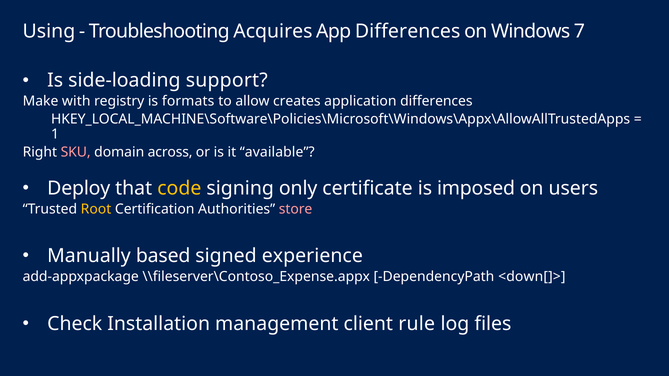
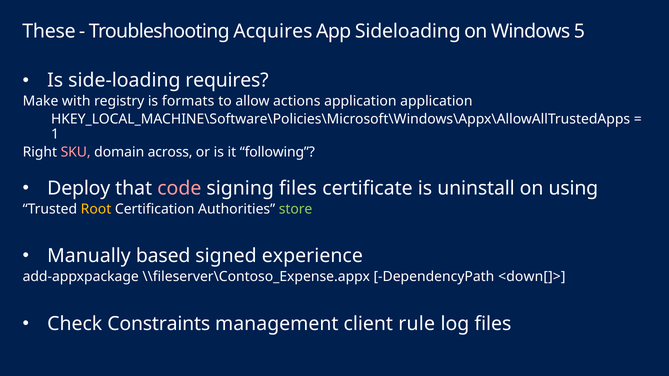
Using: Using -> These
App Differences: Differences -> Sideloading
7: 7 -> 5
support: support -> requires
creates: creates -> actions
application differences: differences -> application
available: available -> following
code colour: yellow -> pink
signing only: only -> files
imposed: imposed -> uninstall
users: users -> using
store colour: pink -> light green
Installation: Installation -> Constraints
